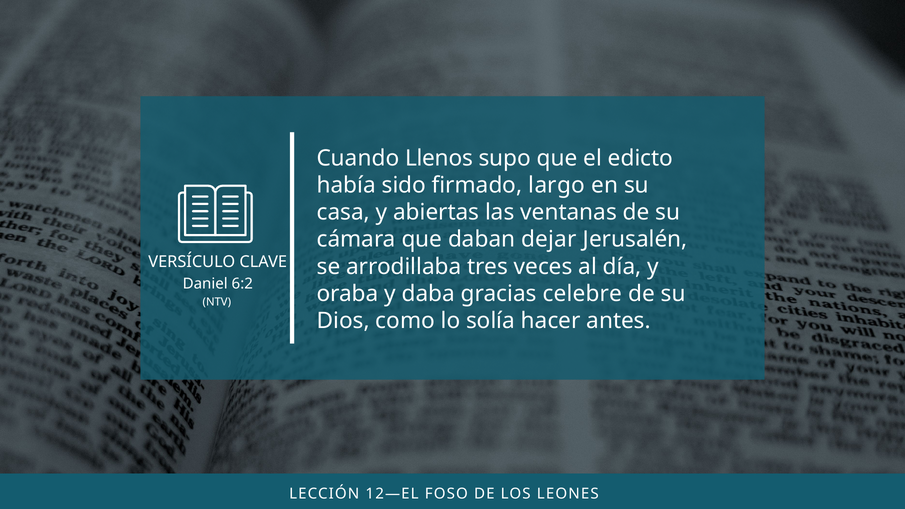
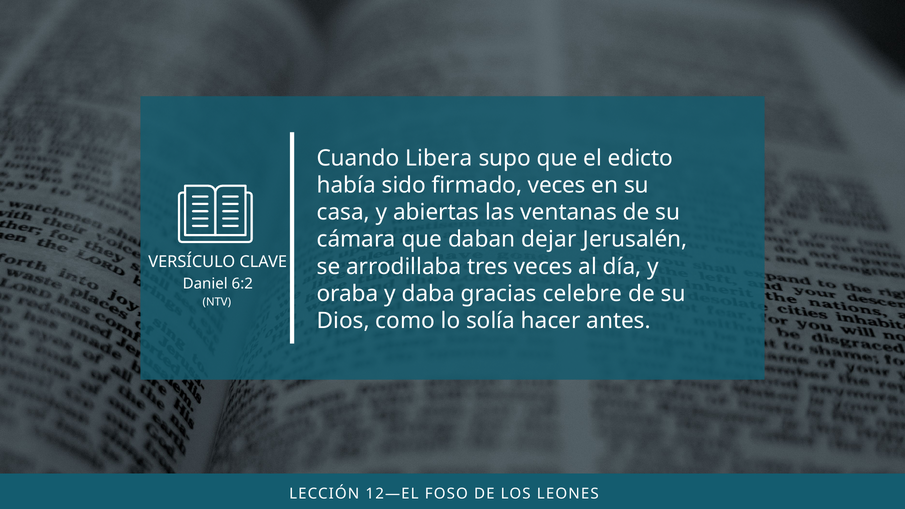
Llenos: Llenos -> Libera
firmado largo: largo -> veces
